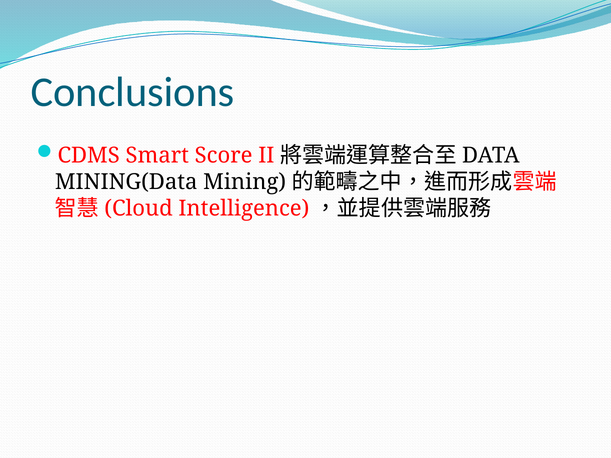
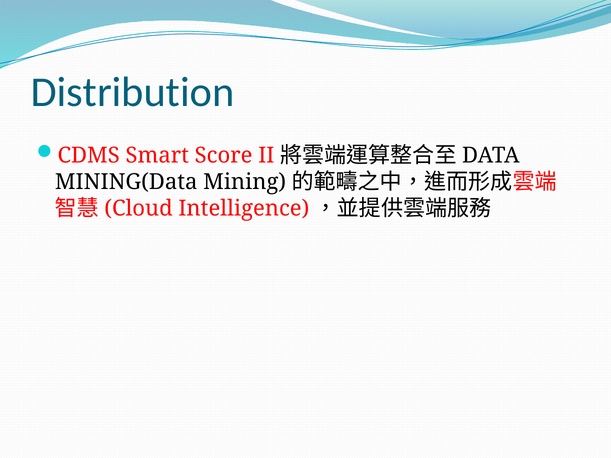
Conclusions: Conclusions -> Distribution
